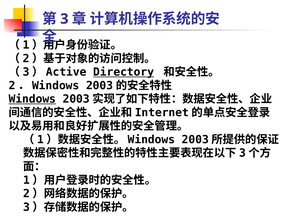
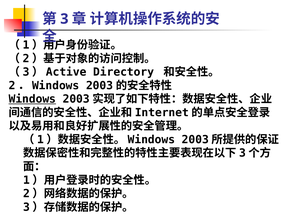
Directory underline: present -> none
